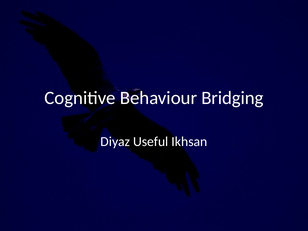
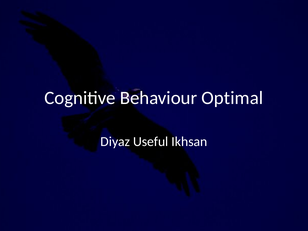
Bridging: Bridging -> Optimal
